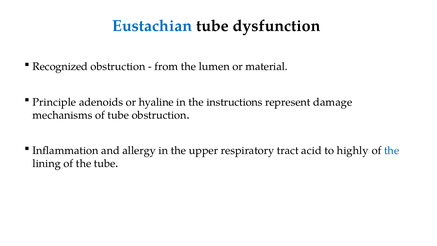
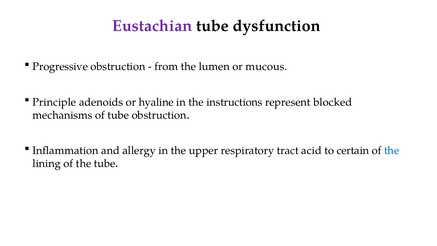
Eustachian colour: blue -> purple
Recognized: Recognized -> Progressive
material: material -> mucous
damage: damage -> blocked
highly: highly -> certain
